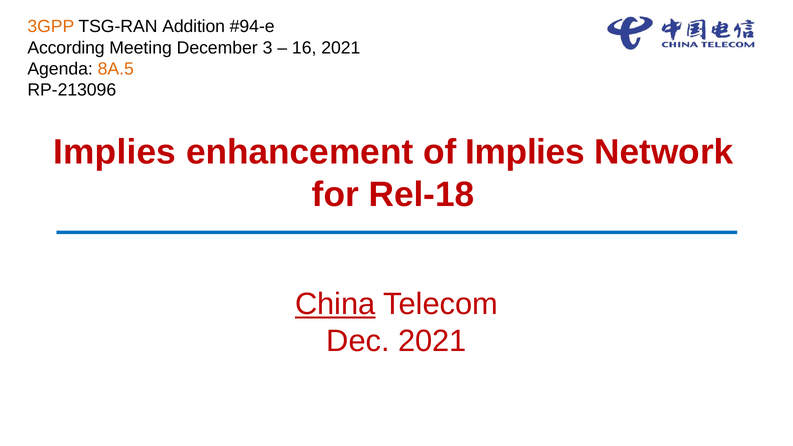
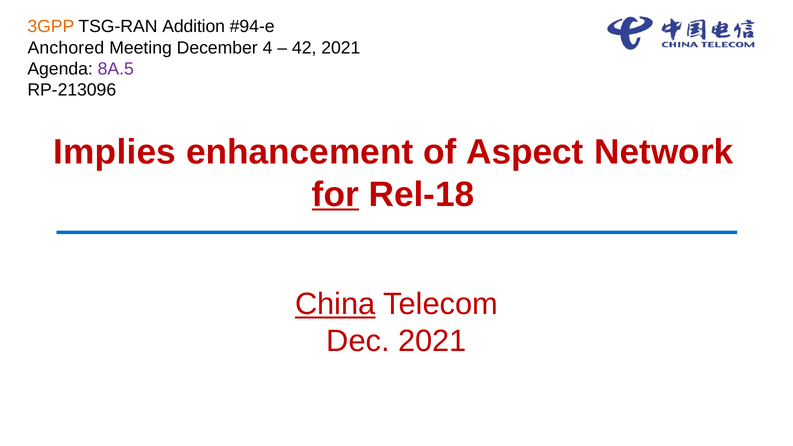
According: According -> Anchored
3: 3 -> 4
16: 16 -> 42
8A.5 colour: orange -> purple
of Implies: Implies -> Aspect
for underline: none -> present
